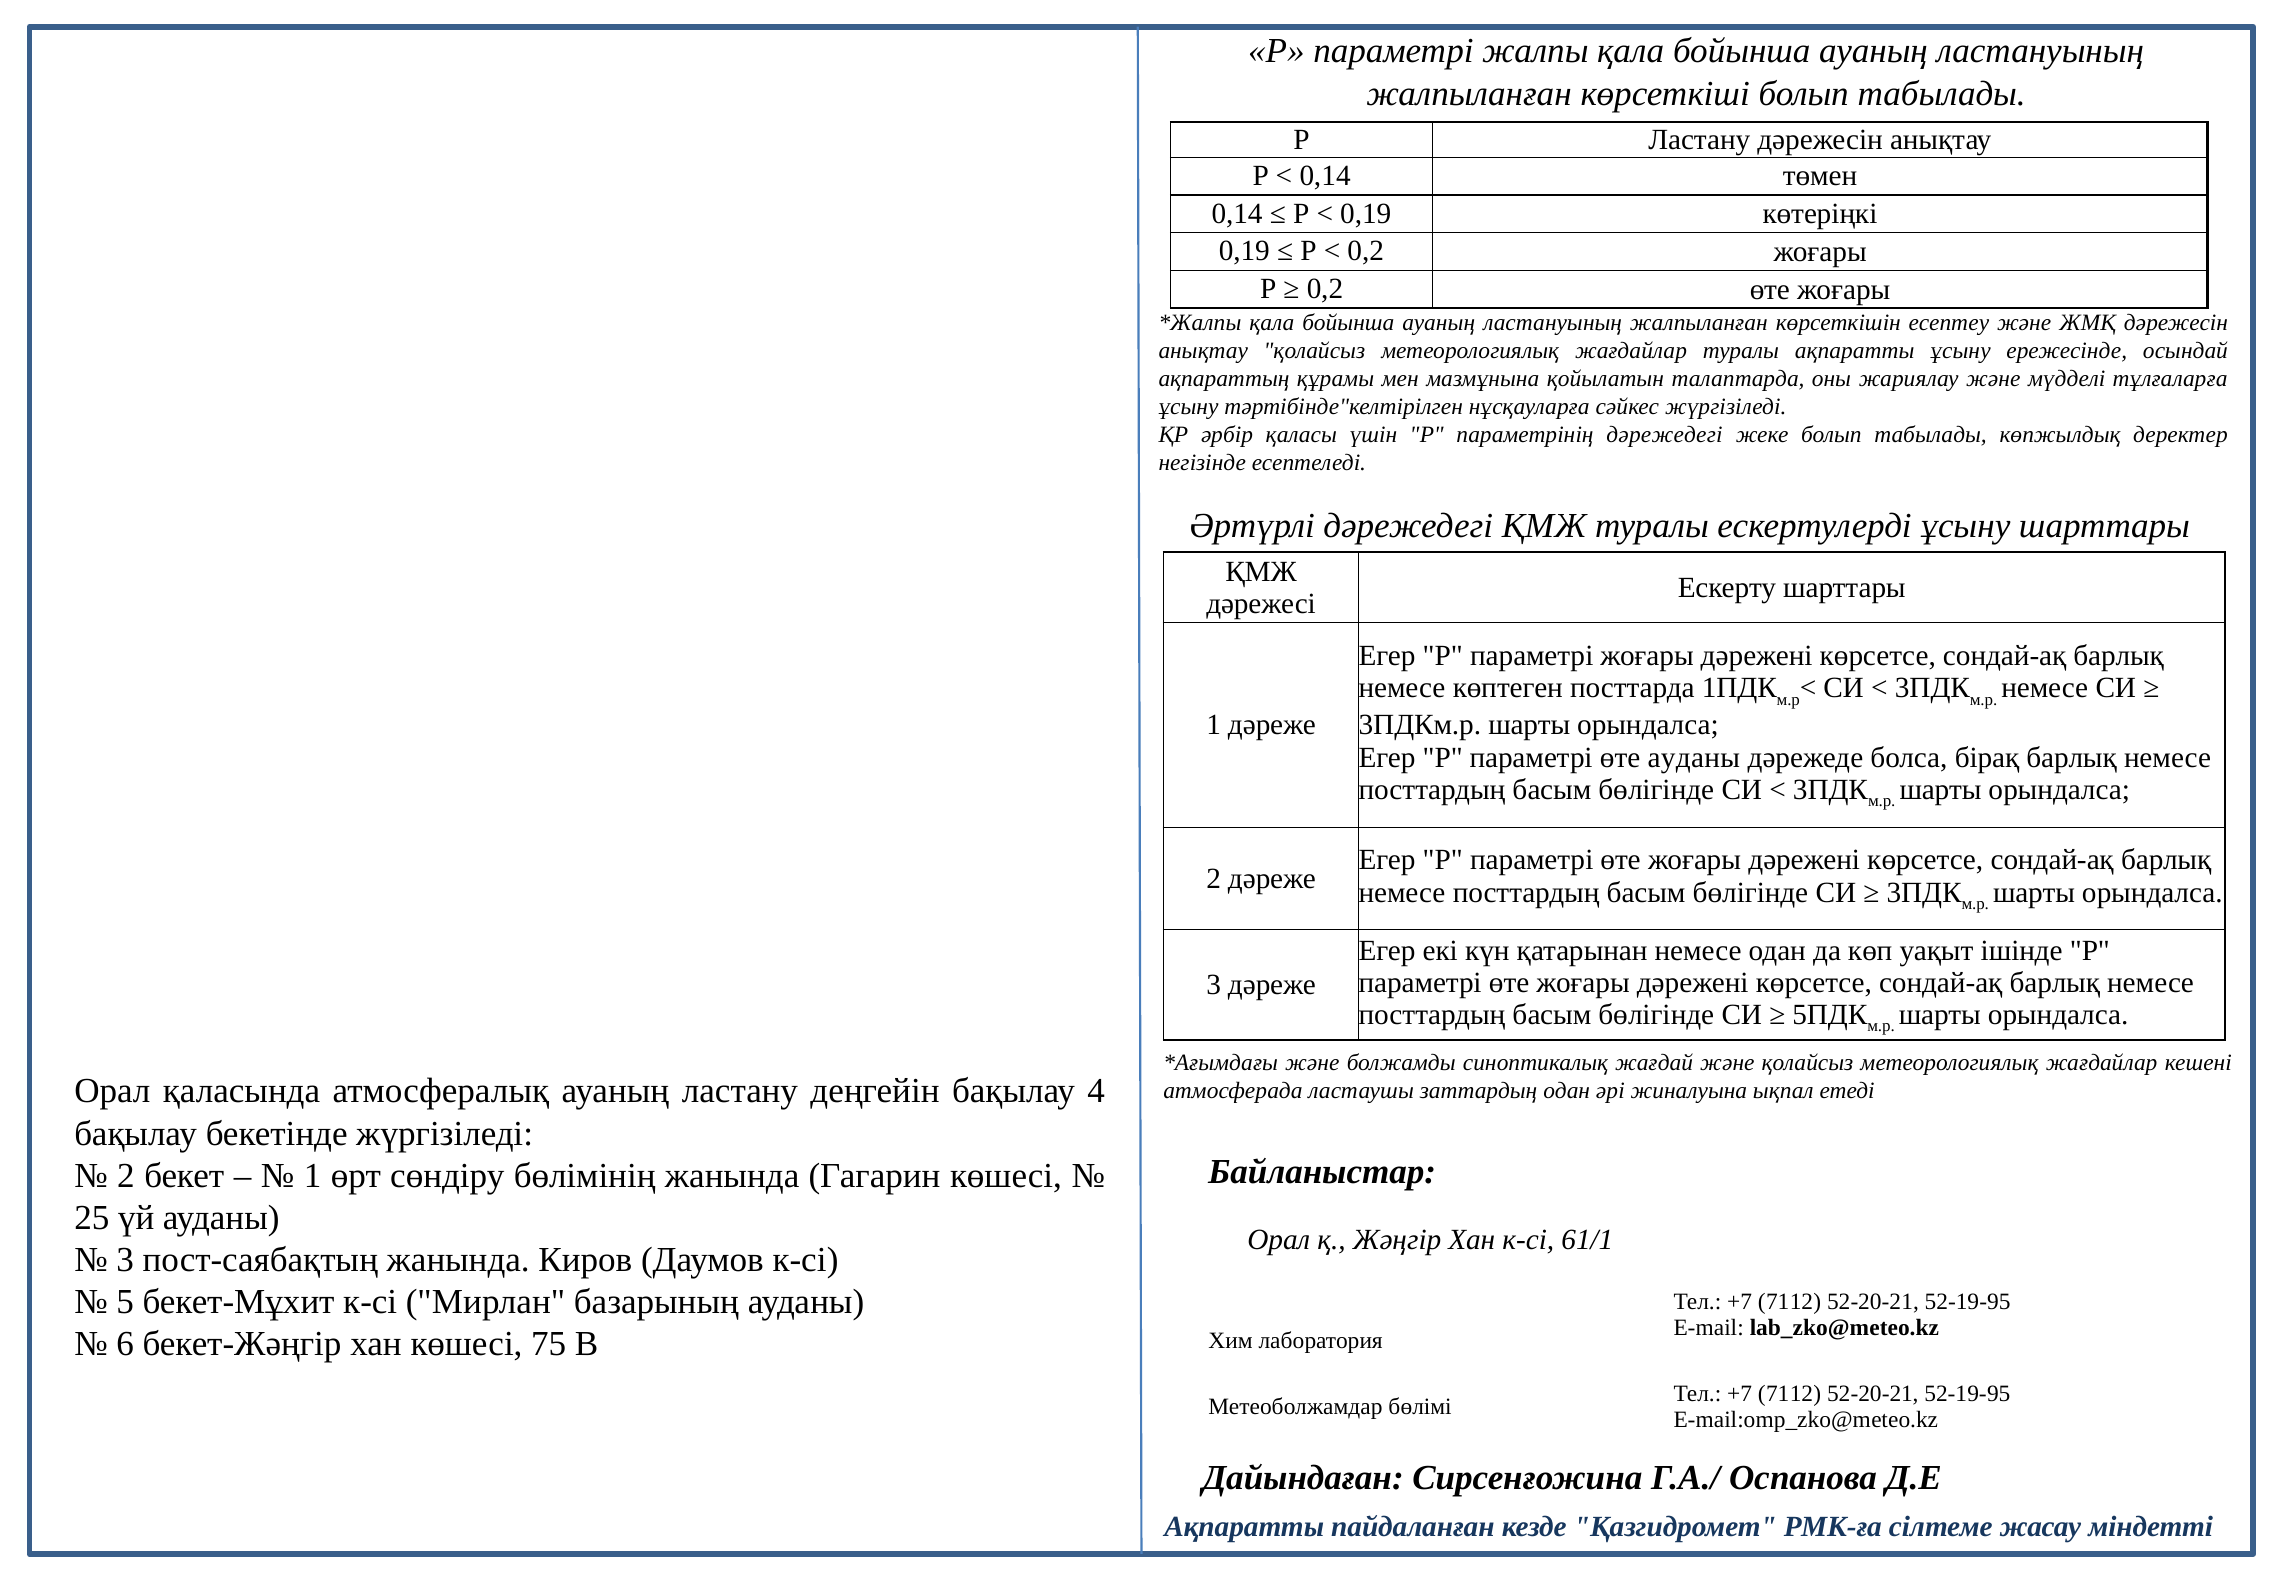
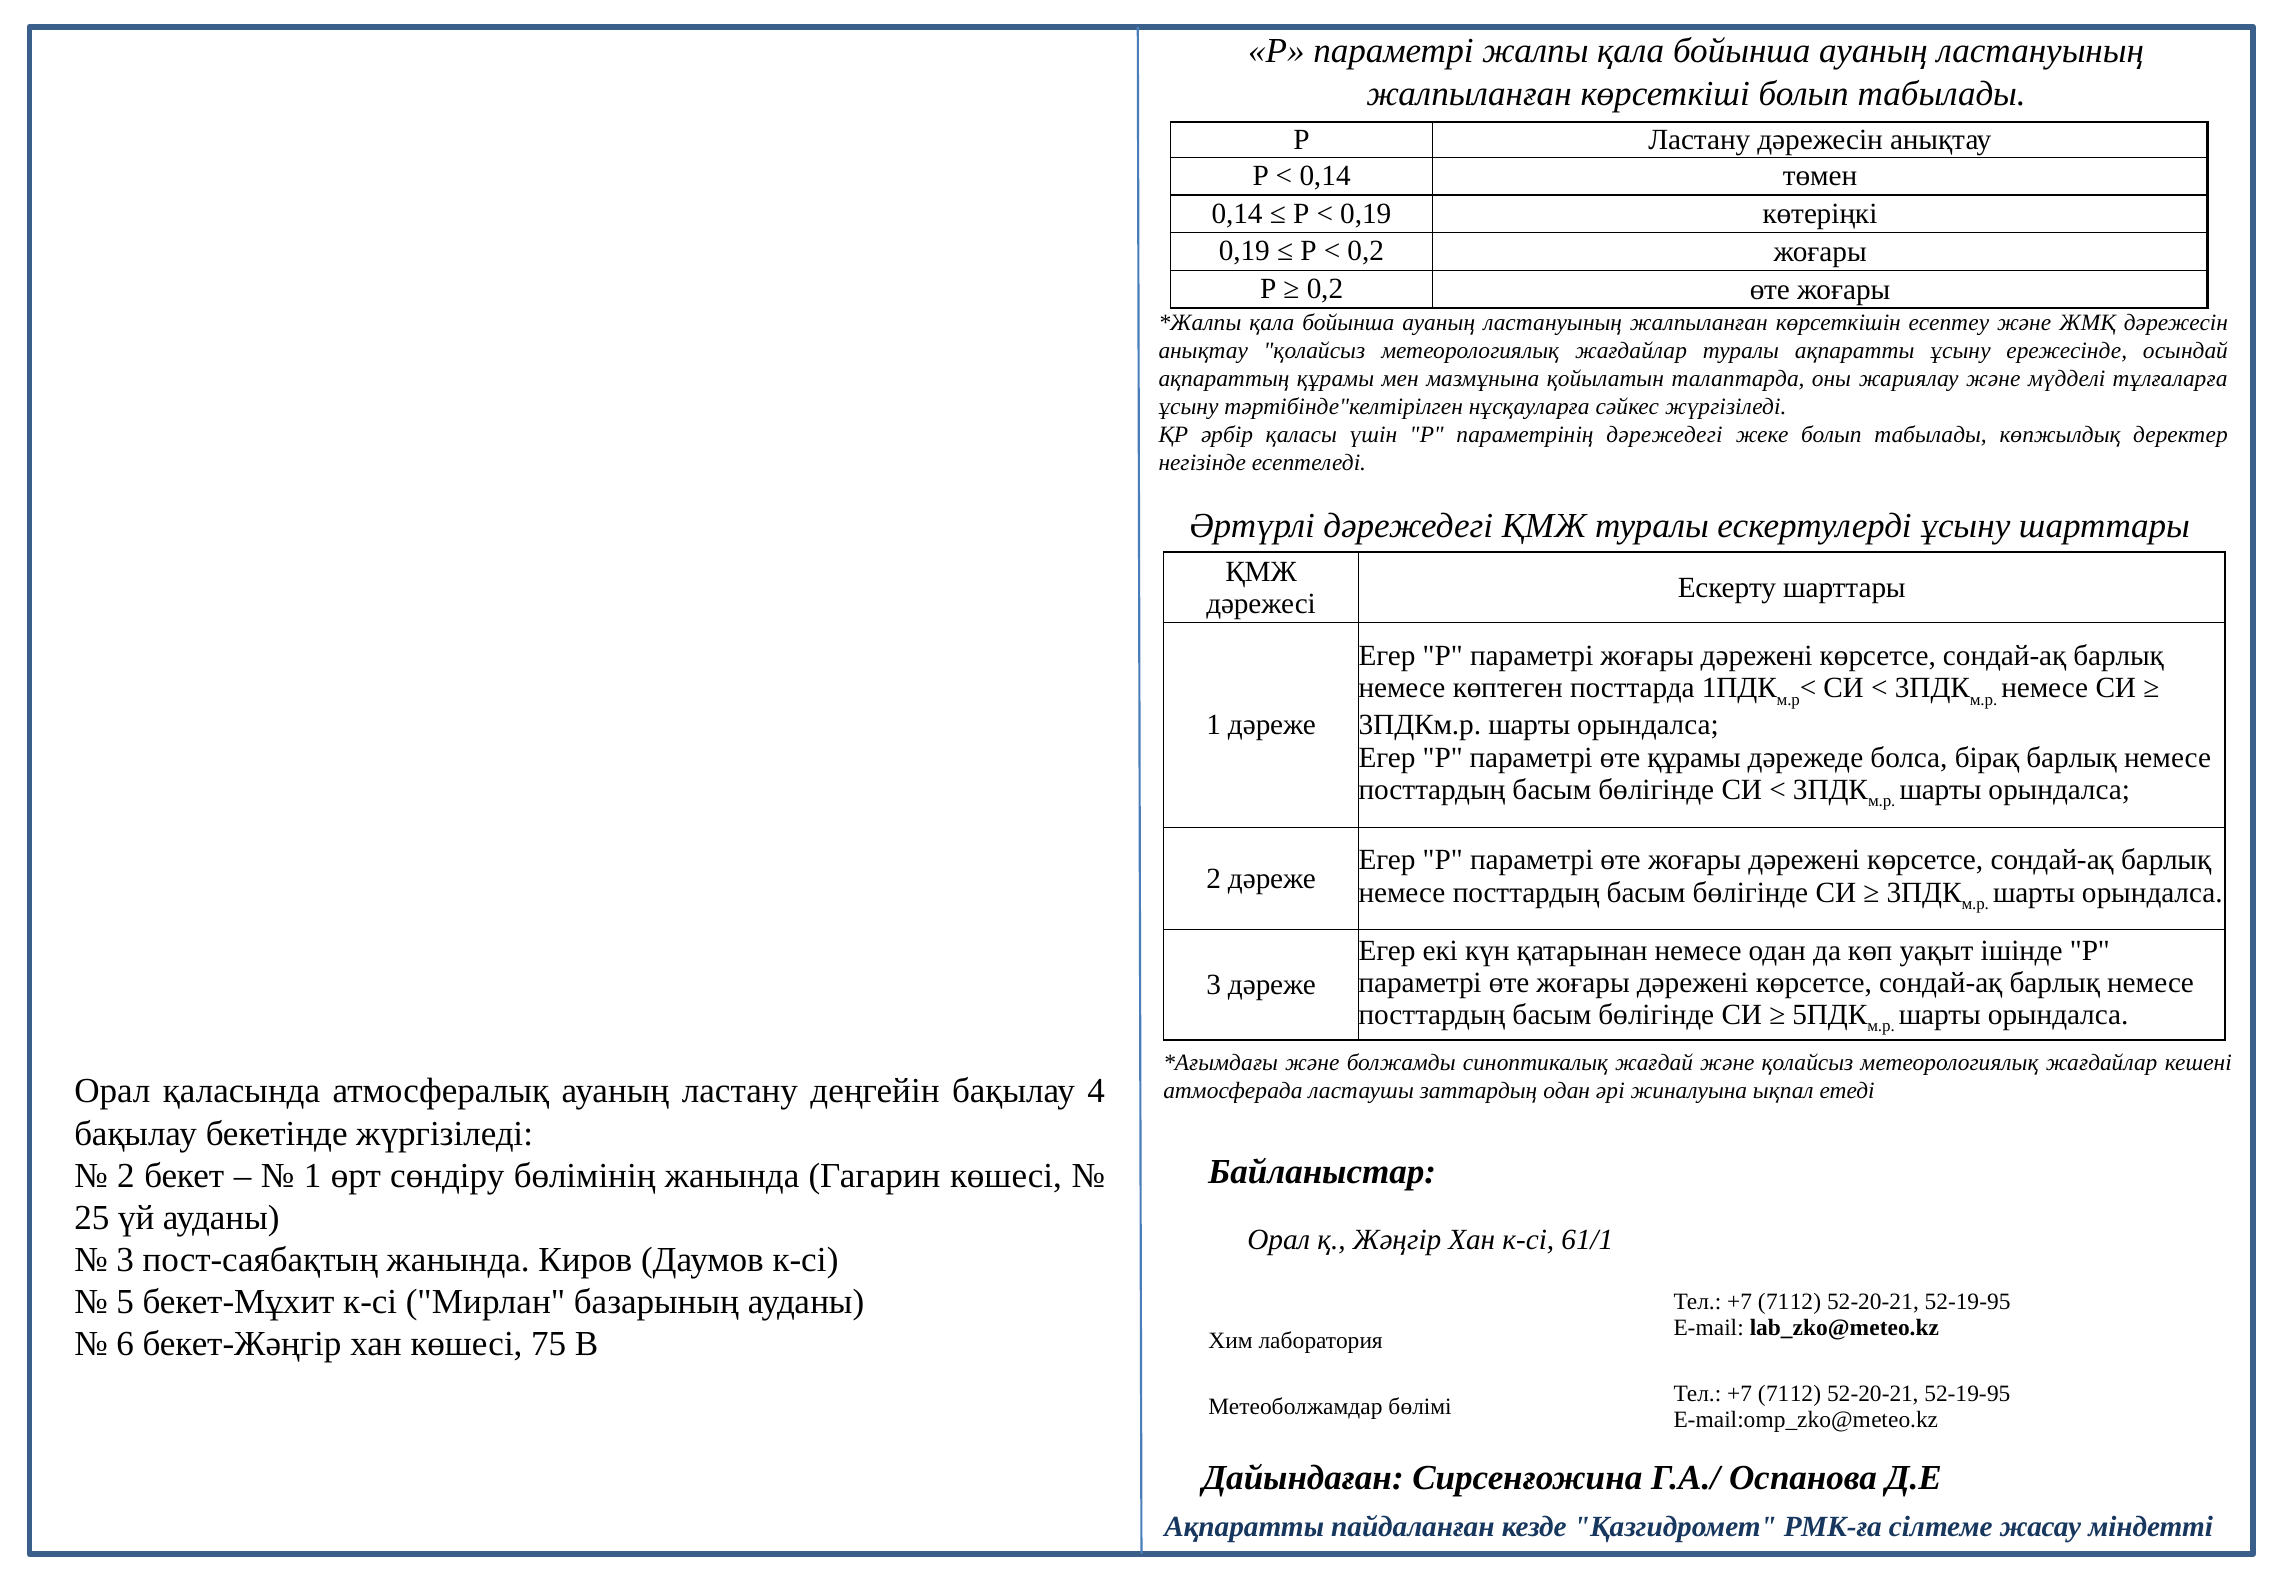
өте ауданы: ауданы -> құрамы
